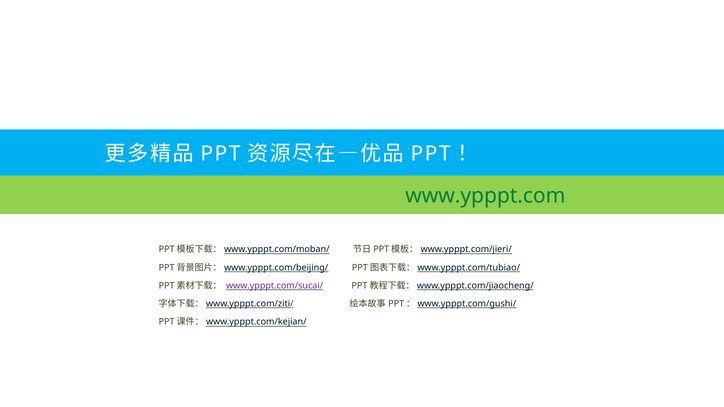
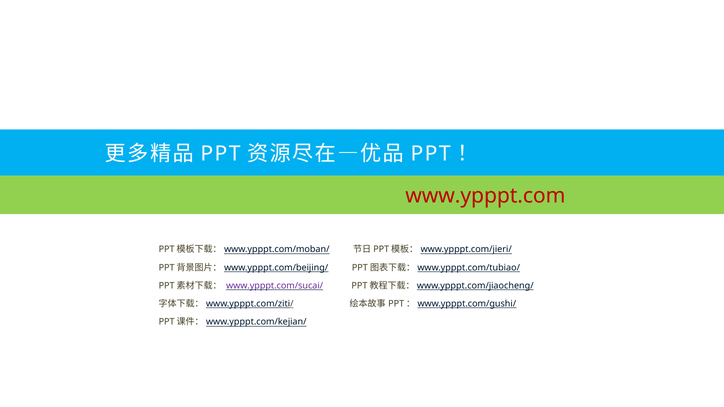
www.ypppt.com colour: green -> red
